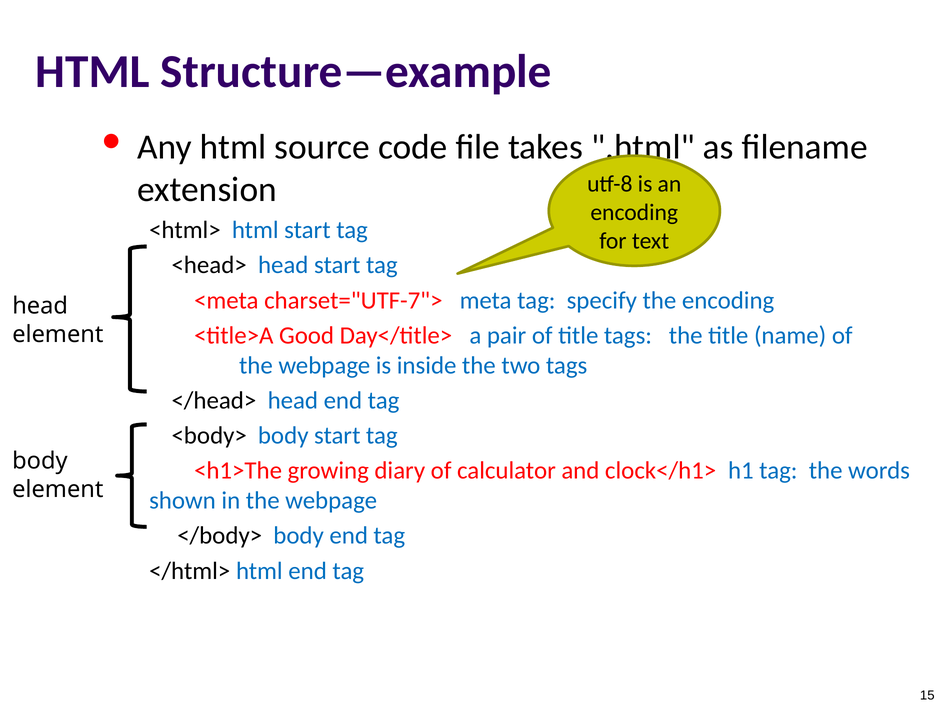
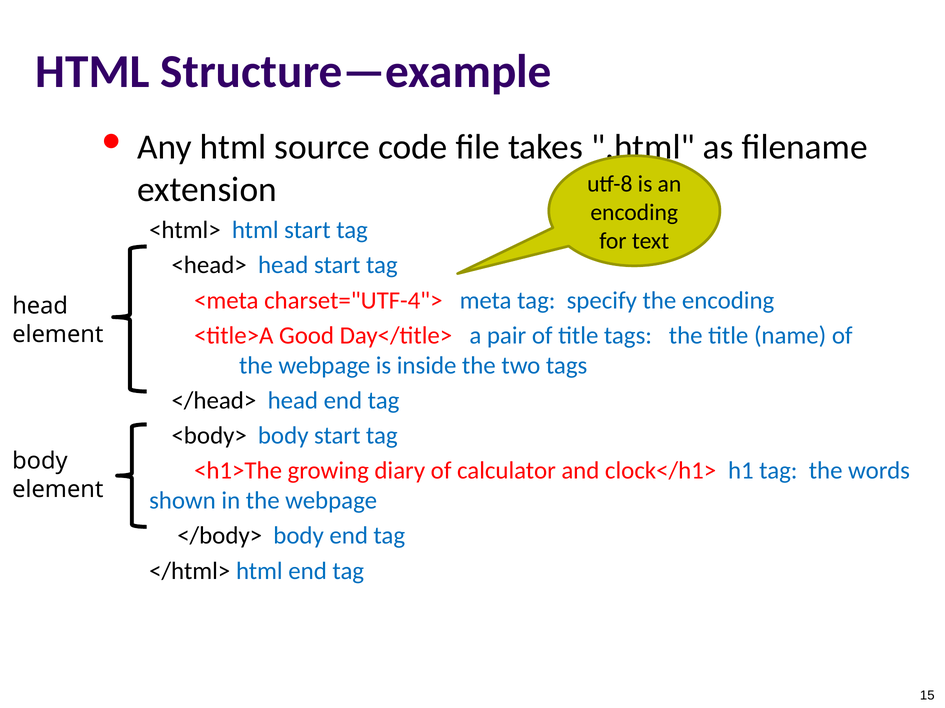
charset="UTF-7">: charset="UTF-7"> -> charset="UTF-4">
